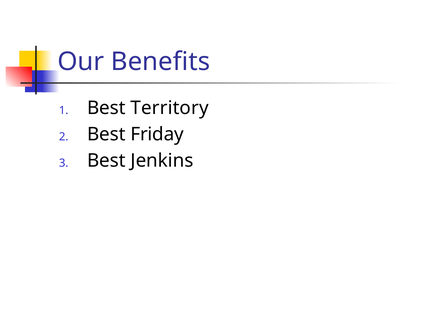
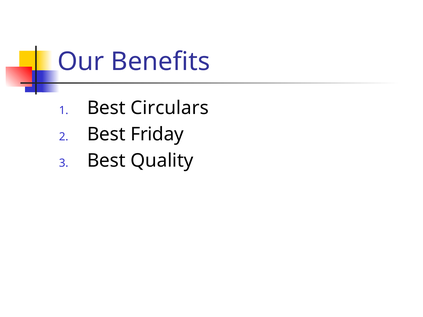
Territory: Territory -> Circulars
Jenkins: Jenkins -> Quality
